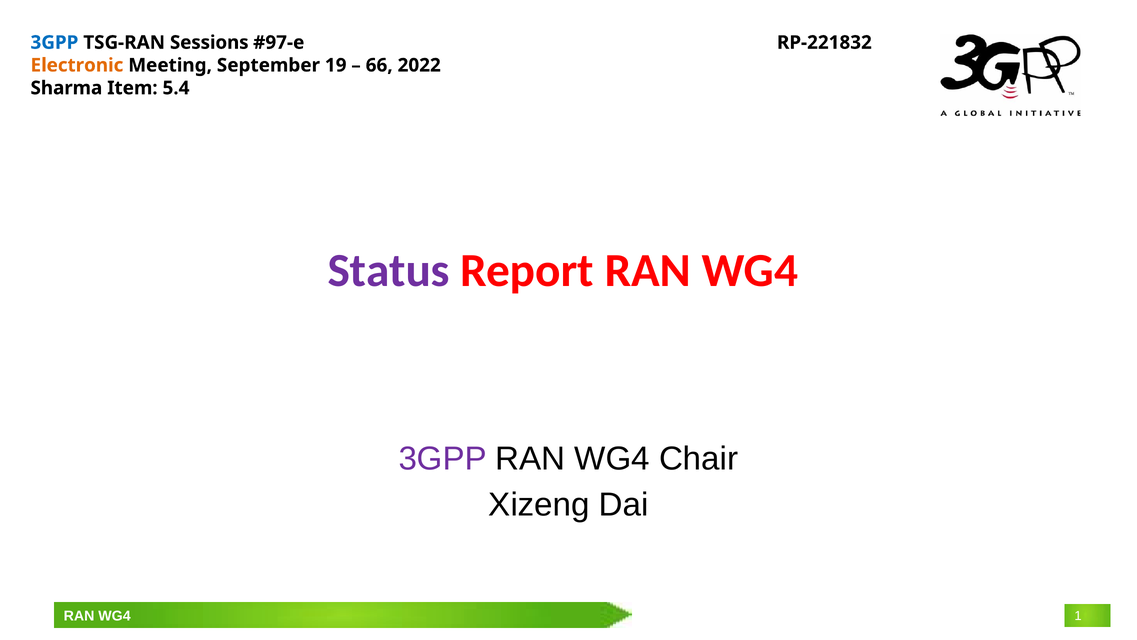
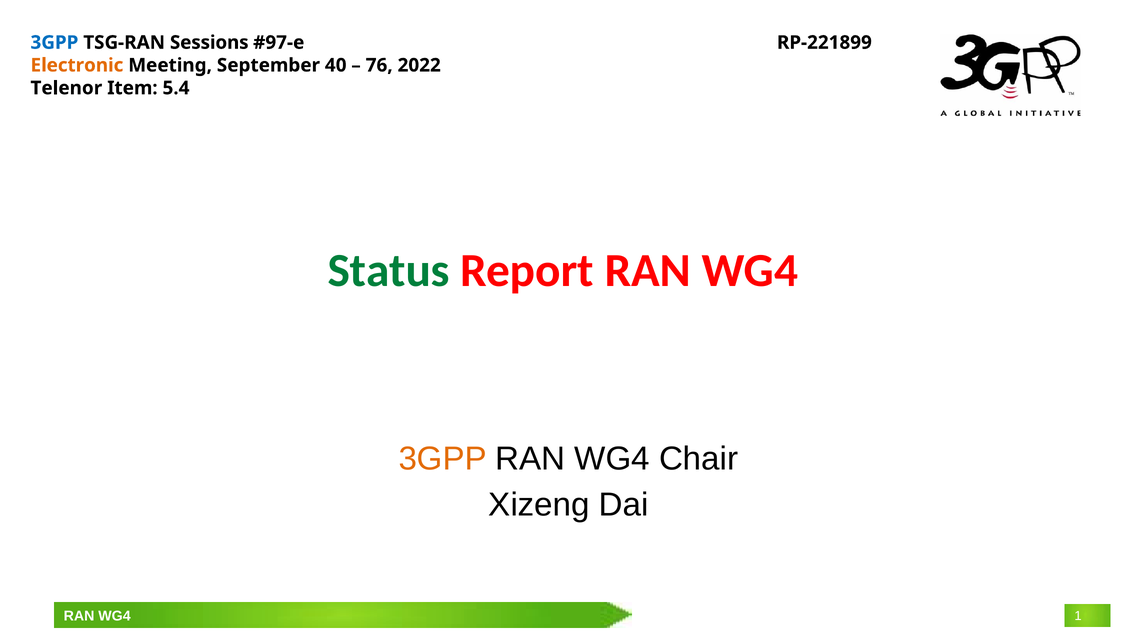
RP-221832: RP-221832 -> RP-221899
19: 19 -> 40
66: 66 -> 76
Sharma: Sharma -> Telenor
Status colour: purple -> green
3GPP at (443, 458) colour: purple -> orange
